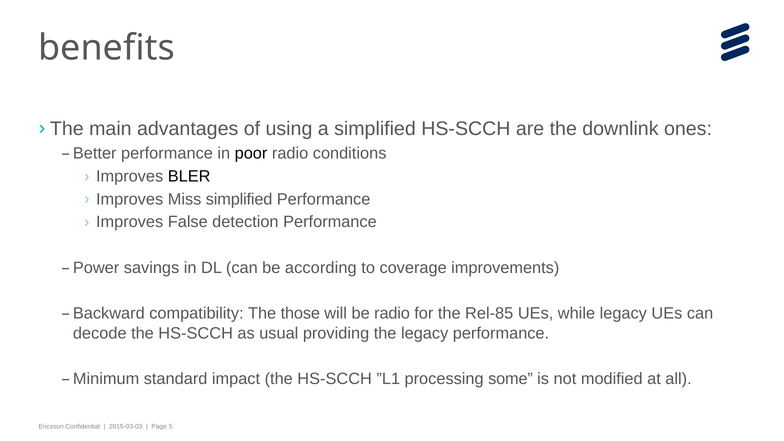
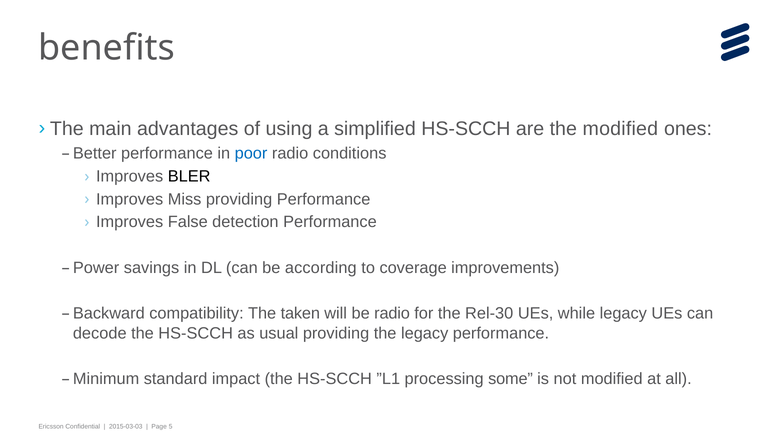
the downlink: downlink -> modified
poor colour: black -> blue
Miss simplified: simplified -> providing
those: those -> taken
Rel-85: Rel-85 -> Rel-30
